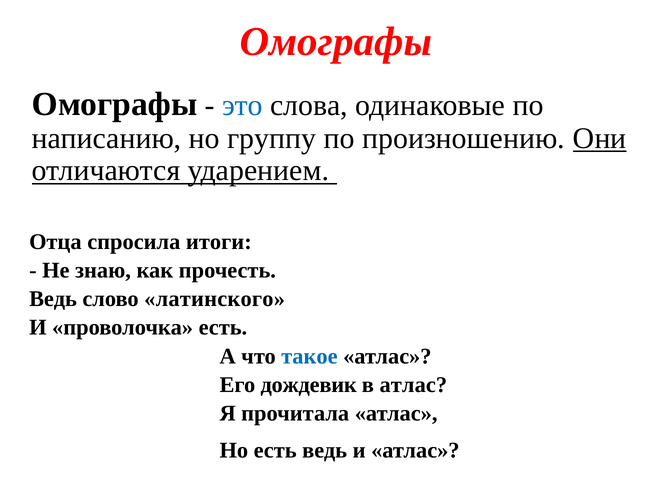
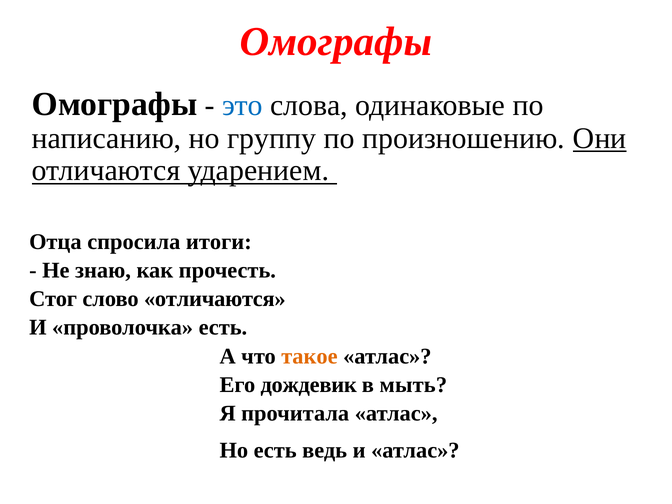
Ведь at (53, 299): Ведь -> Стог
слово латинского: латинского -> отличаются
такое colour: blue -> orange
в атлас: атлас -> мыть
